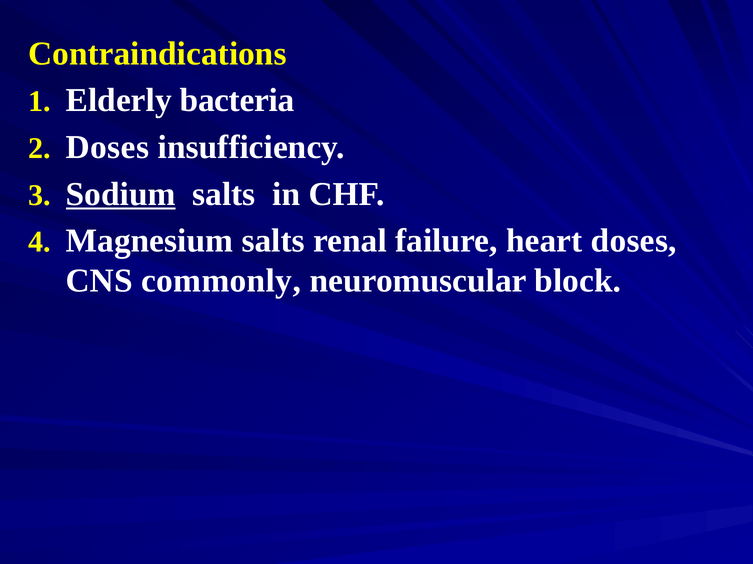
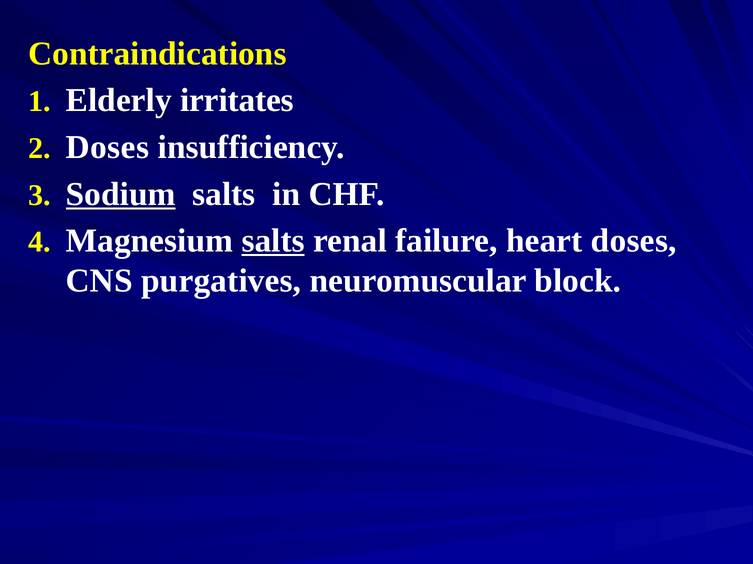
bacteria: bacteria -> irritates
salts at (273, 241) underline: none -> present
commonly: commonly -> purgatives
